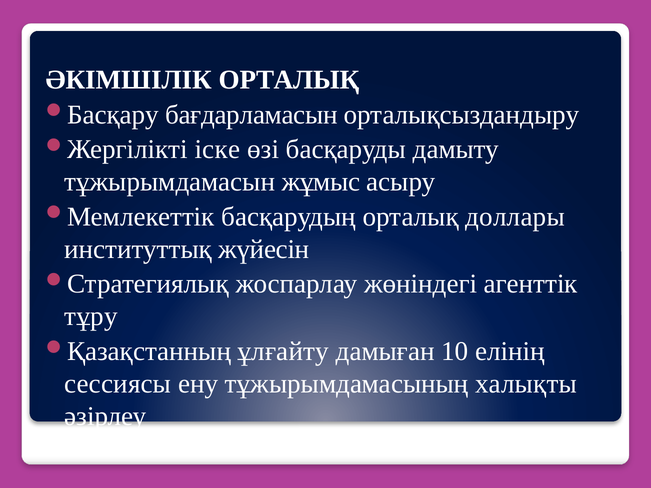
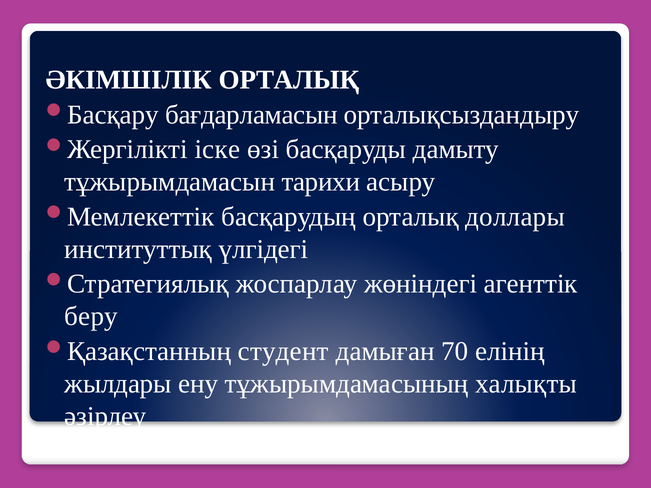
жұмыс: жұмыс -> тарихи
жүйесін: жүйесін -> үлгідегі
тұру: тұру -> беру
ұлғайту: ұлғайту -> студент
10: 10 -> 70
сессиясы: сессиясы -> жылдары
